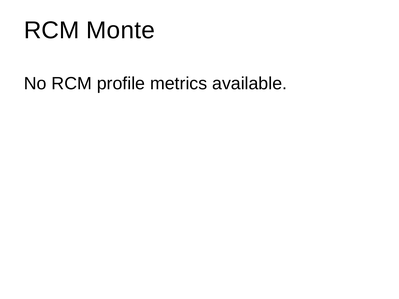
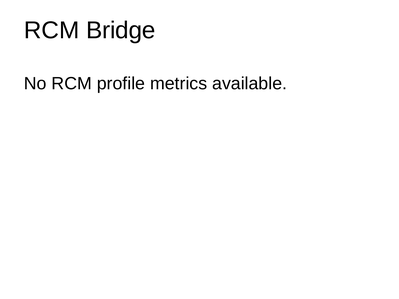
Monte: Monte -> Bridge
